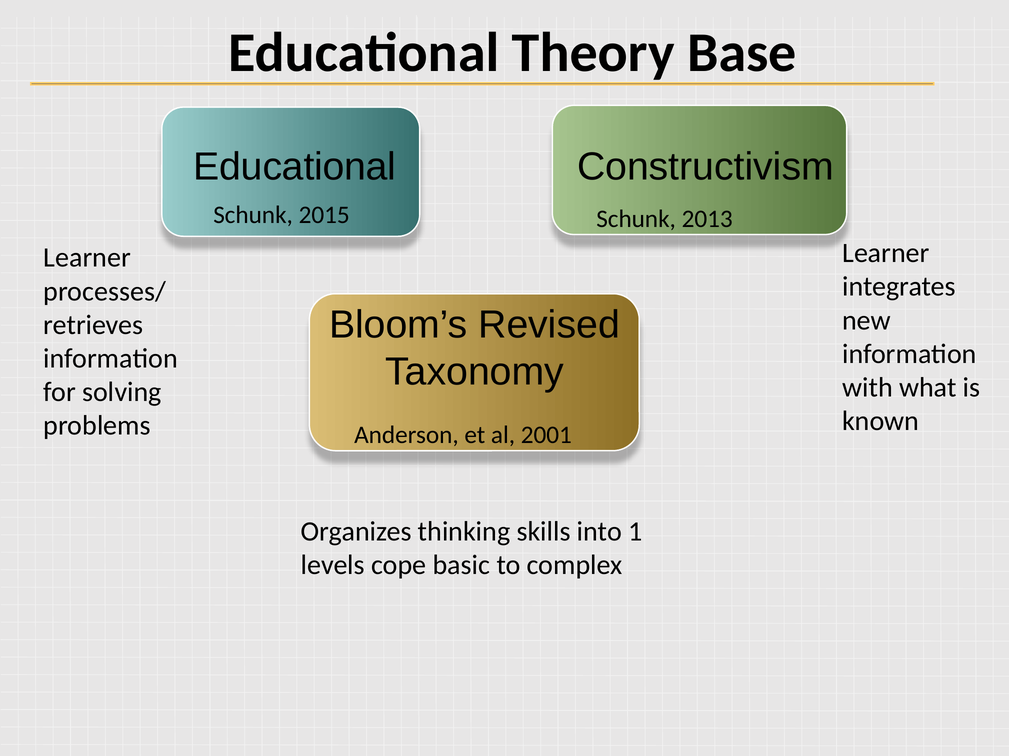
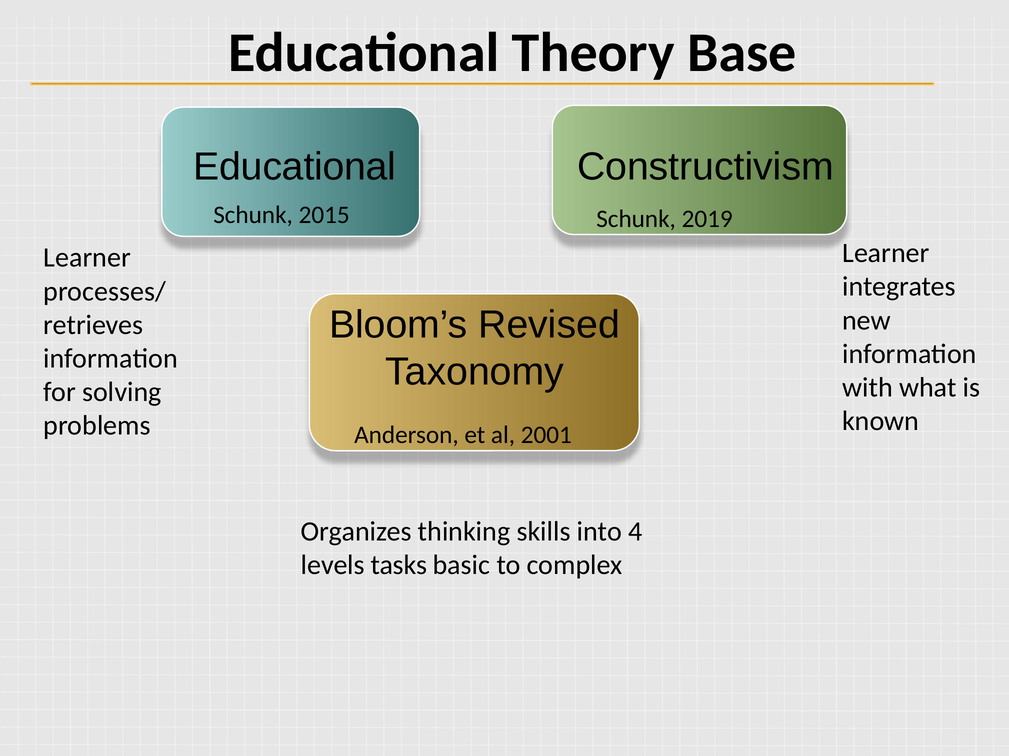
2013: 2013 -> 2019
1: 1 -> 4
cope: cope -> tasks
